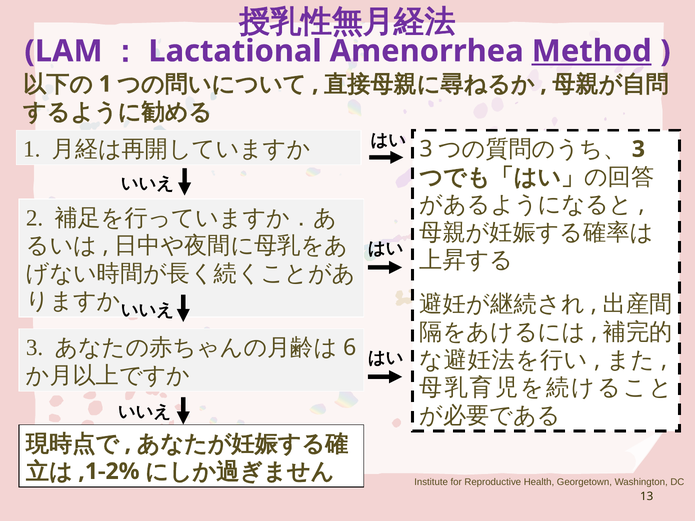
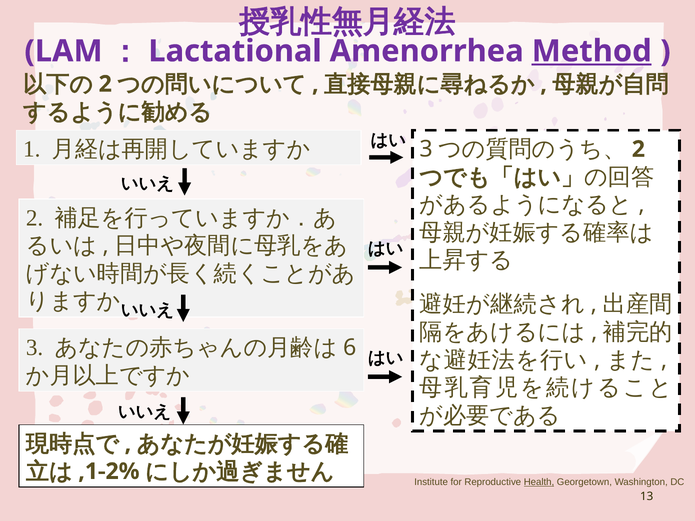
1 at (105, 84): 1 -> 2
3 at (638, 149): 3 -> 2
Health underline: none -> present
